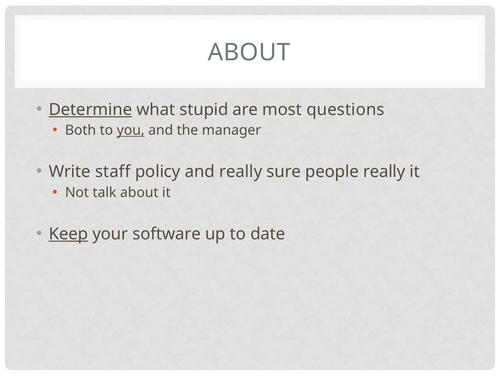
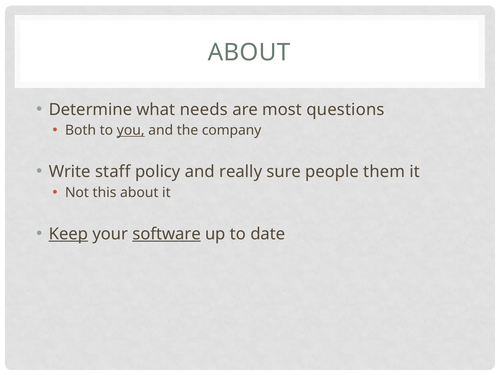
Determine underline: present -> none
stupid: stupid -> needs
manager: manager -> company
people really: really -> them
talk: talk -> this
software underline: none -> present
